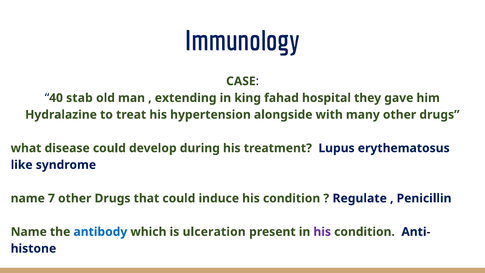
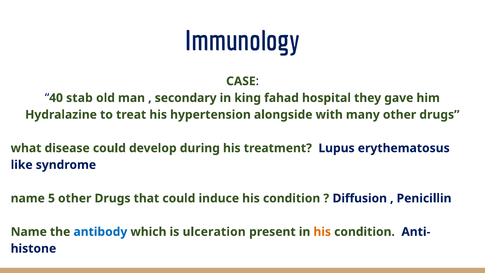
extending: extending -> secondary
7: 7 -> 5
Regulate: Regulate -> Diffusion
his at (322, 232) colour: purple -> orange
